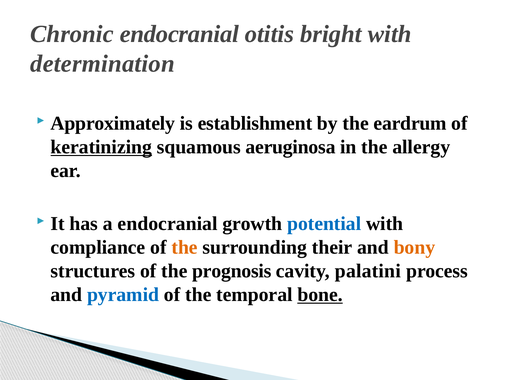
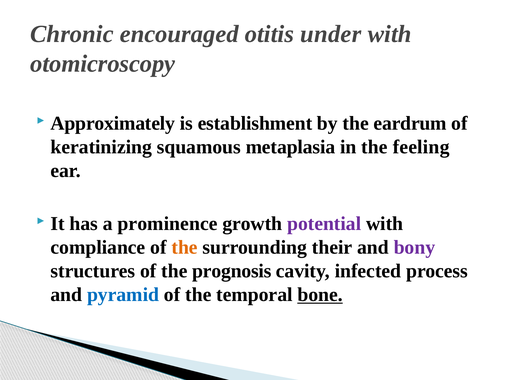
Chronic endocranial: endocranial -> encouraged
bright: bright -> under
determination: determination -> otomicroscopy
keratinizing underline: present -> none
aeruginosa: aeruginosa -> metaplasia
allergy: allergy -> feeling
a endocranial: endocranial -> prominence
potential colour: blue -> purple
bony colour: orange -> purple
palatini: palatini -> infected
